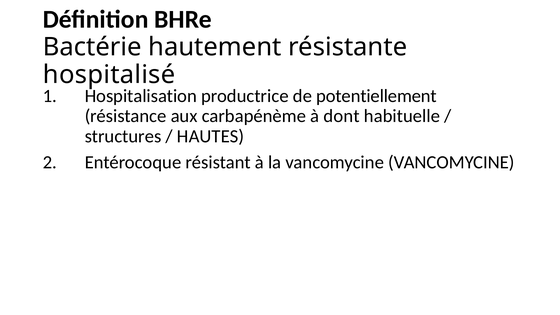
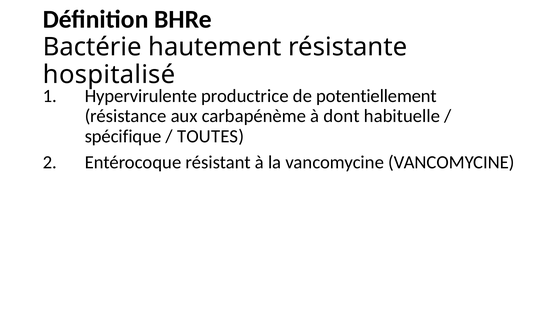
Hospitalisation: Hospitalisation -> Hypervirulente
structures: structures -> spécifique
HAUTES: HAUTES -> TOUTES
